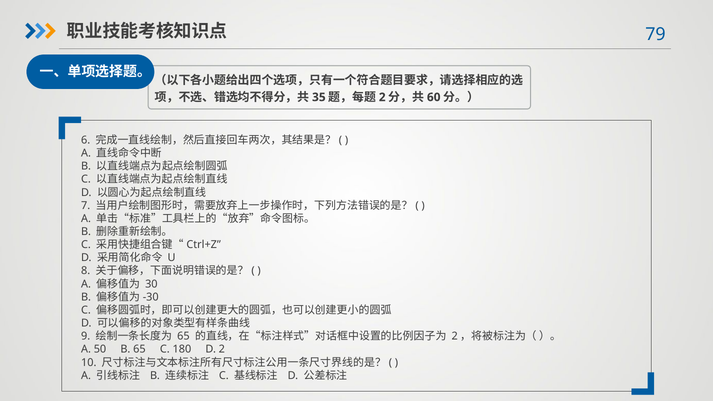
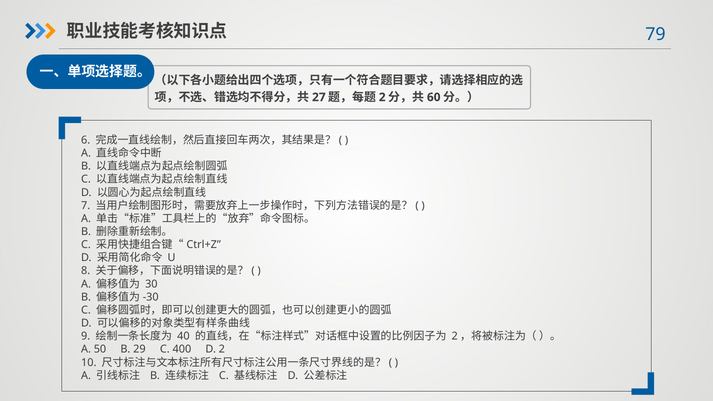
35: 35 -> 27
65 at (183, 336): 65 -> 40
B 65: 65 -> 29
180: 180 -> 400
